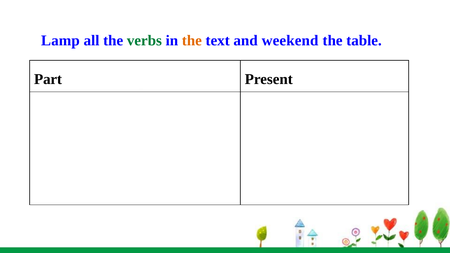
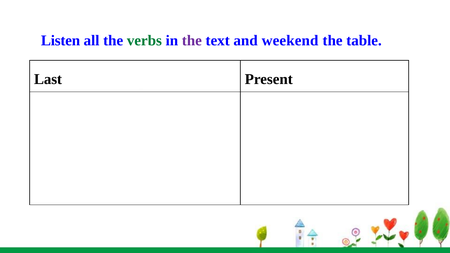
Lamp at (60, 41): Lamp -> Listen
the at (192, 41) colour: orange -> purple
Part: Part -> Last
